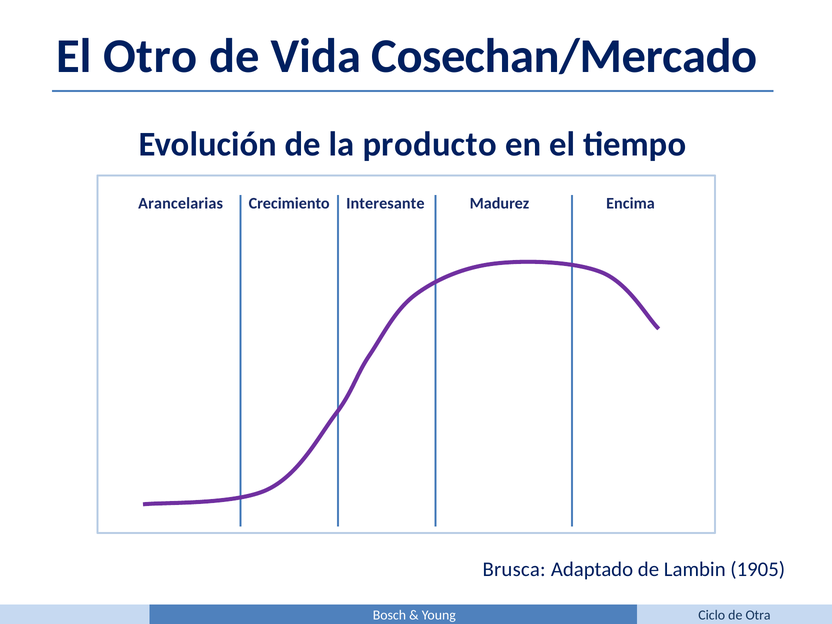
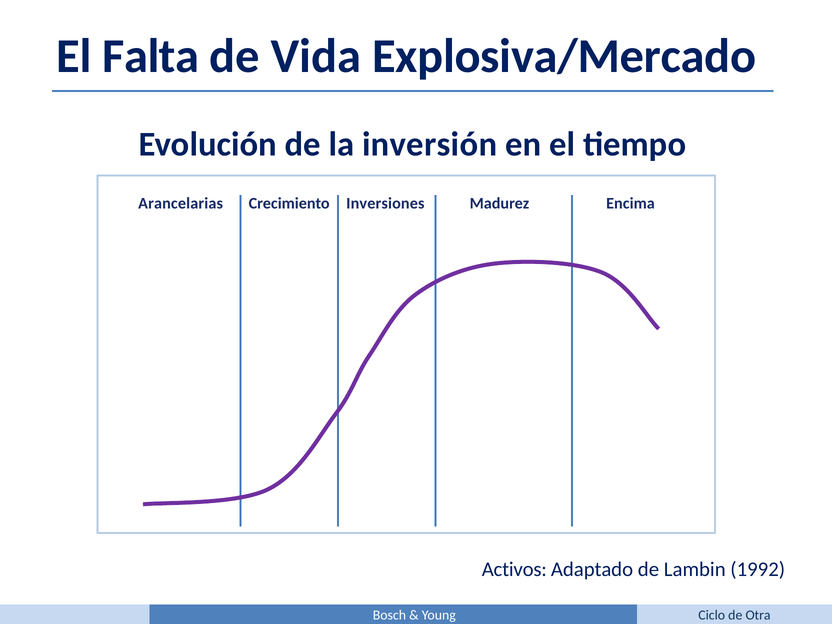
Otro: Otro -> Falta
Cosechan/Mercado: Cosechan/Mercado -> Explosiva/Mercado
producto: producto -> inversión
Interesante: Interesante -> Inversiones
Brusca: Brusca -> Activos
1905: 1905 -> 1992
